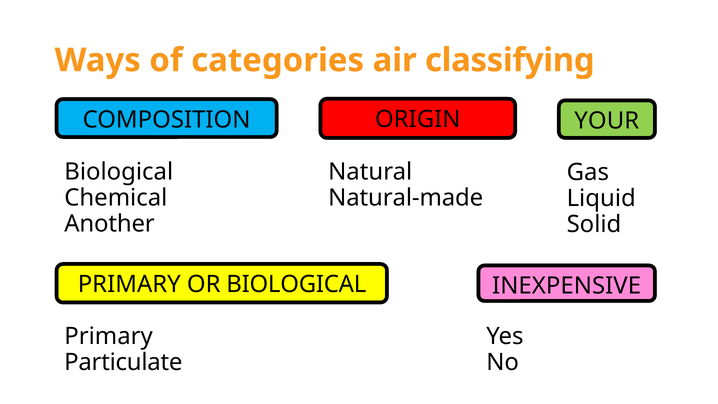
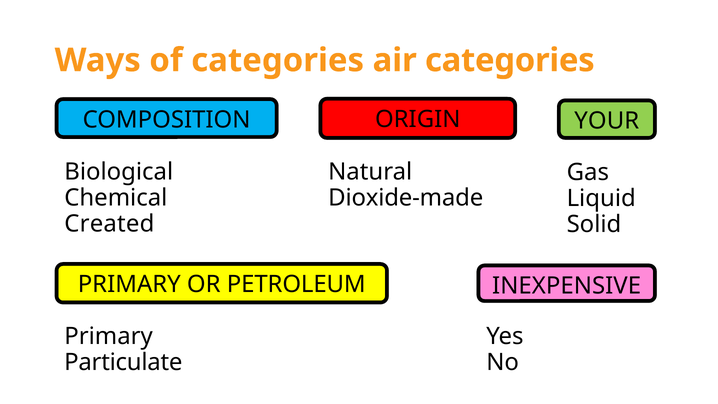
air classifying: classifying -> categories
Natural-made: Natural-made -> Dioxide-made
Another: Another -> Created
OR BIOLOGICAL: BIOLOGICAL -> PETROLEUM
